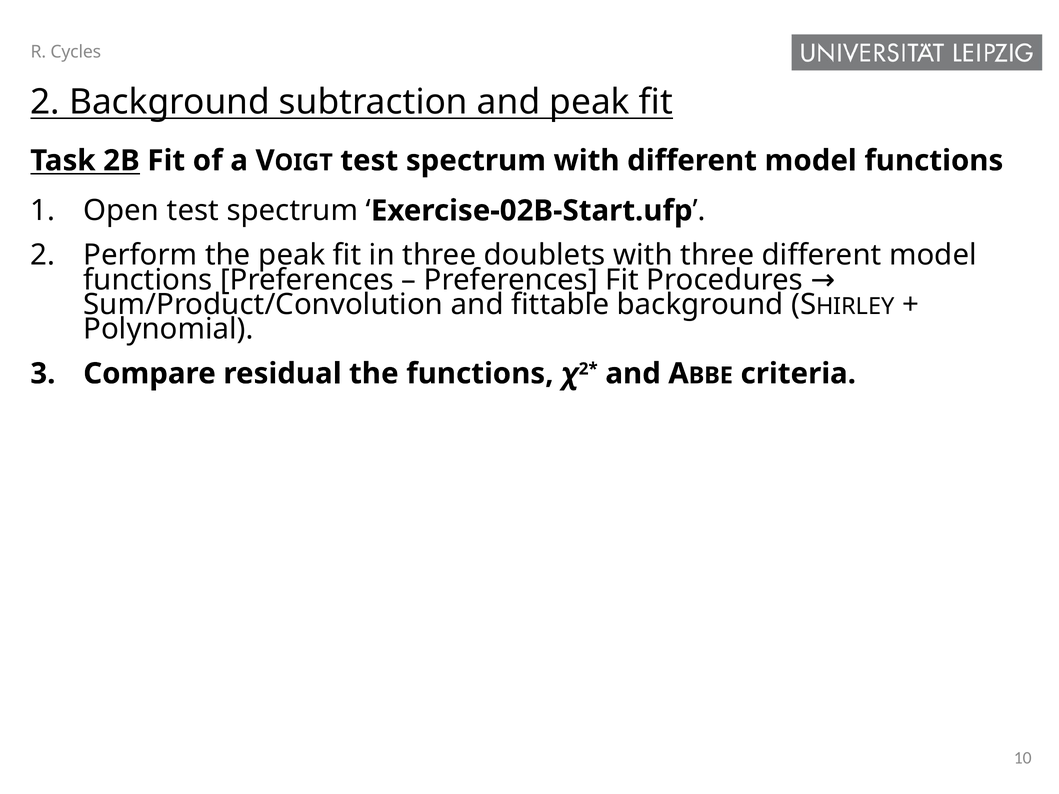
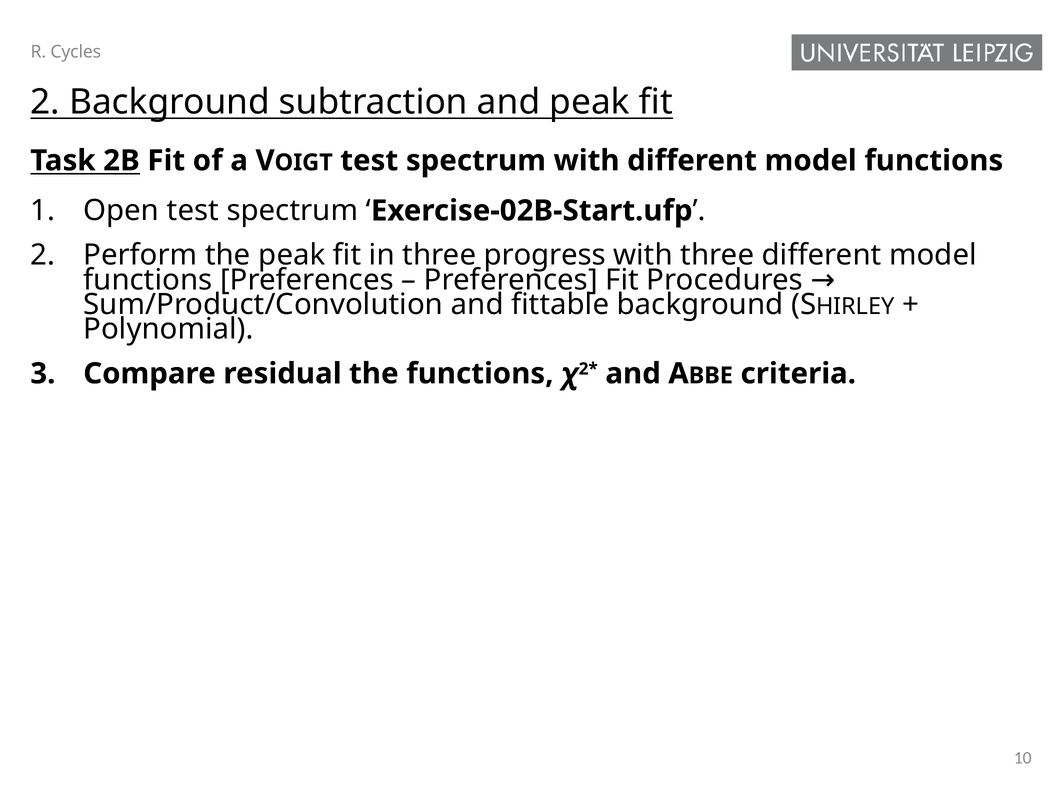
doublets: doublets -> progress
